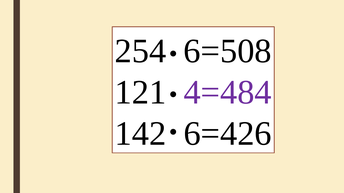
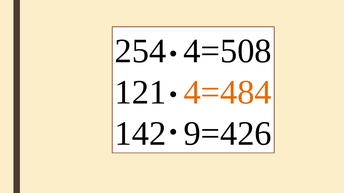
6=508: 6=508 -> 4=508
4=484 colour: purple -> orange
6=426: 6=426 -> 9=426
